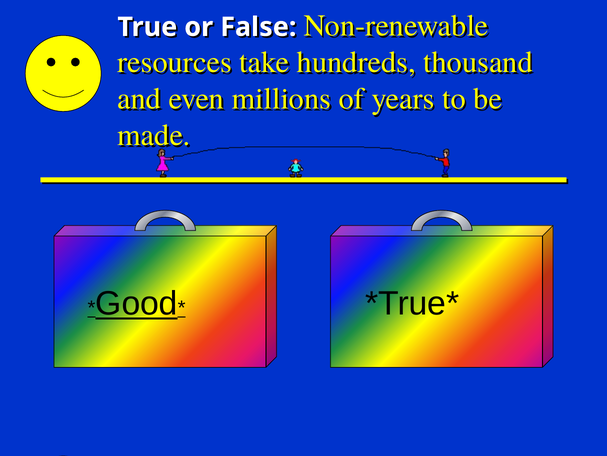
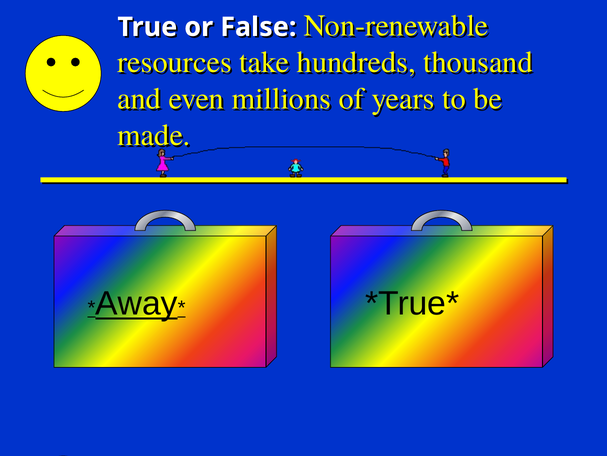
Good: Good -> Away
